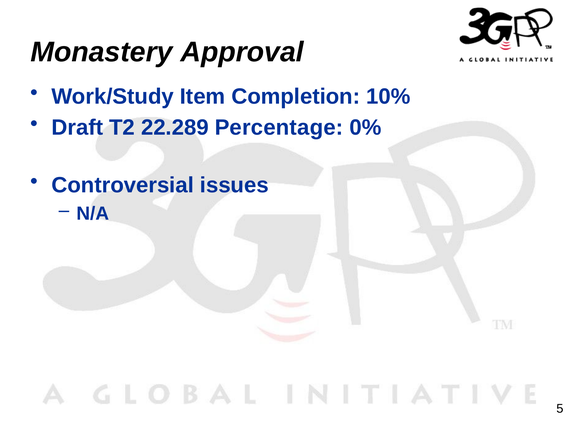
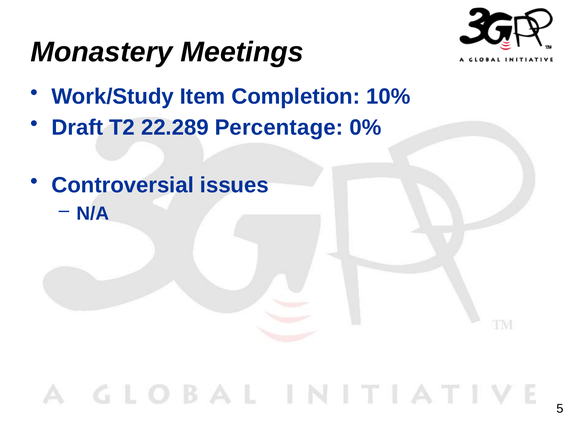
Approval: Approval -> Meetings
